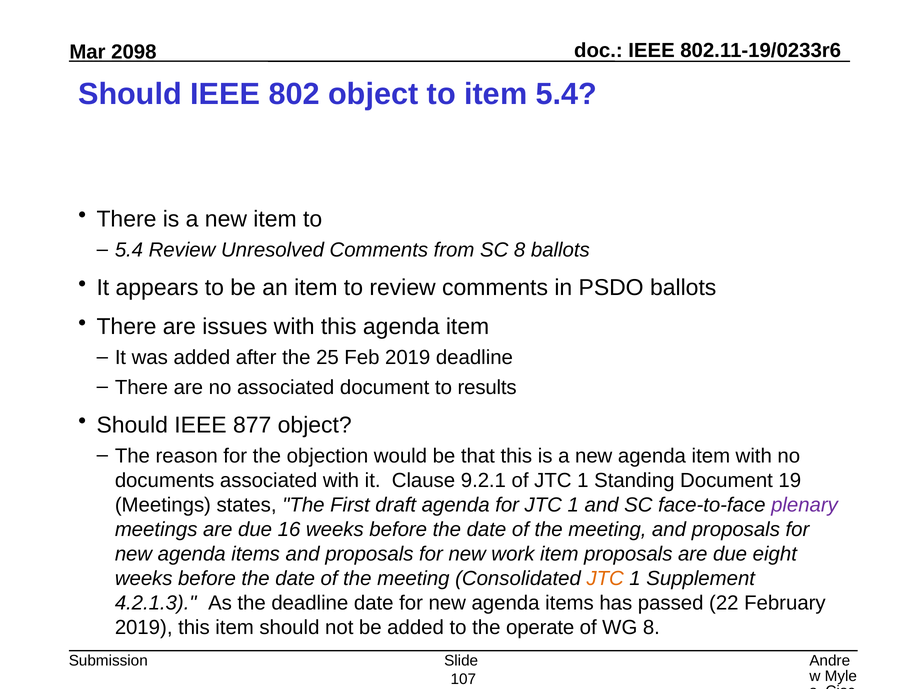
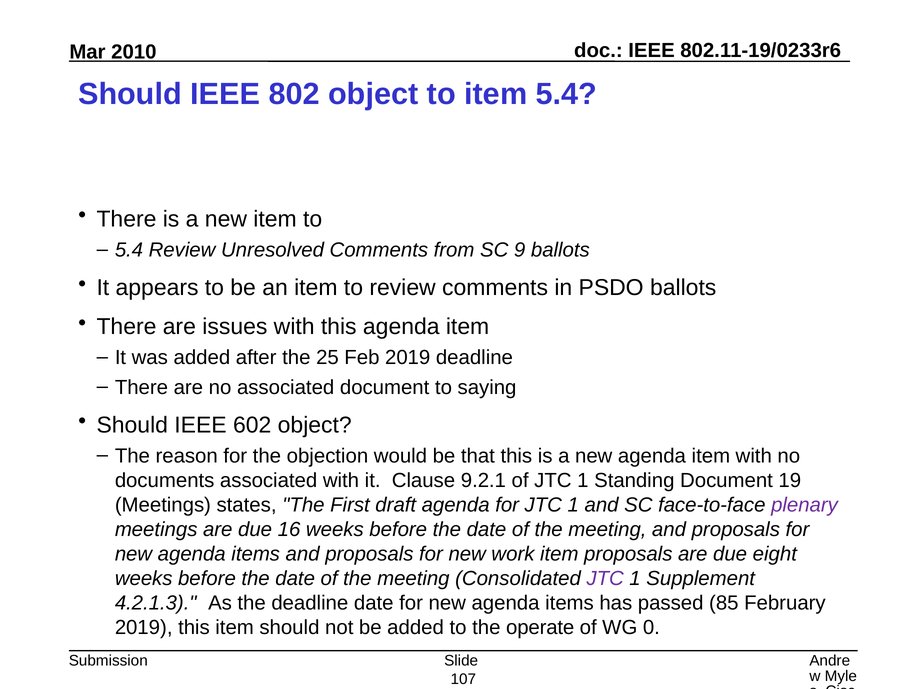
2098: 2098 -> 2010
SC 8: 8 -> 9
results: results -> saying
877: 877 -> 602
JTC at (605, 579) colour: orange -> purple
22: 22 -> 85
WG 8: 8 -> 0
